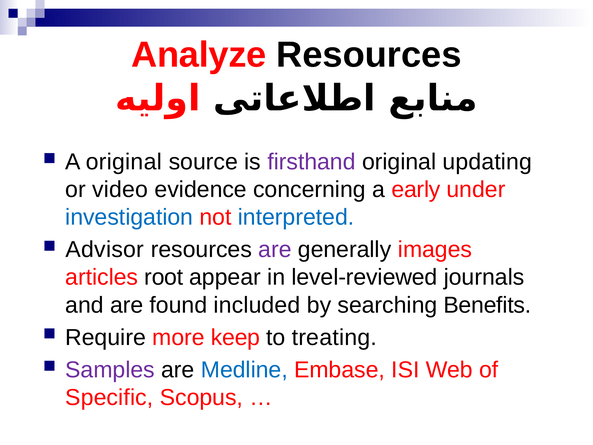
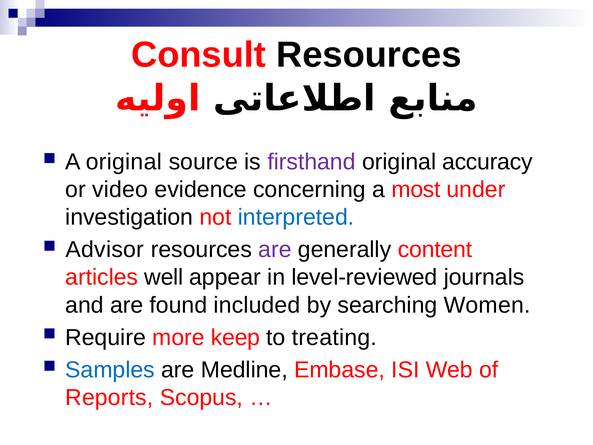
Analyze: Analyze -> Consult
updating: updating -> accuracy
early: early -> most
investigation colour: blue -> black
images: images -> content
root: root -> well
Benefits: Benefits -> Women
Samples colour: purple -> blue
Medline colour: blue -> black
Specific: Specific -> Reports
